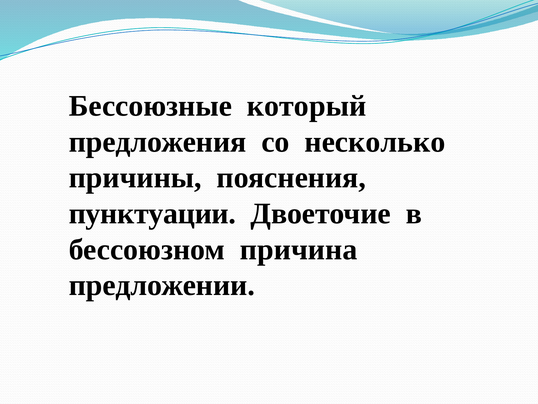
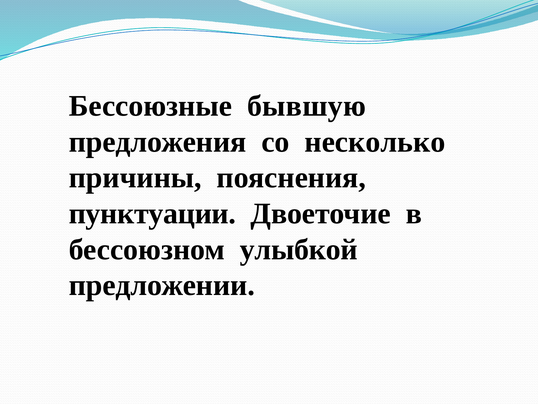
который: который -> бывшую
причина: причина -> улыбкой
